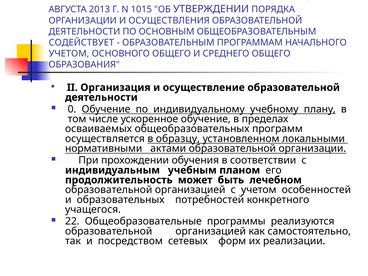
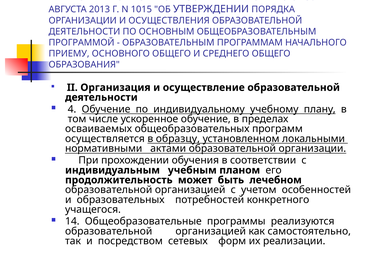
СОДЕЙСТВУЕТ: СОДЕЙСТВУЕТ -> ПРОГРАММОЙ
УЧЕТОМ at (69, 54): УЧЕТОМ -> ПРИЕМУ
0: 0 -> 4
22: 22 -> 14
